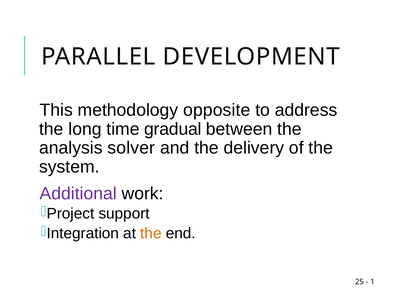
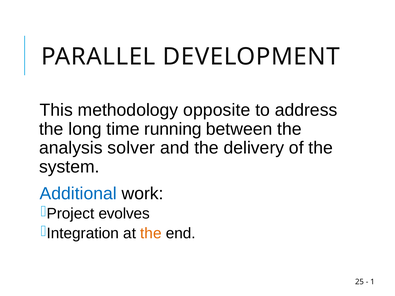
gradual: gradual -> running
Additional colour: purple -> blue
support: support -> evolves
